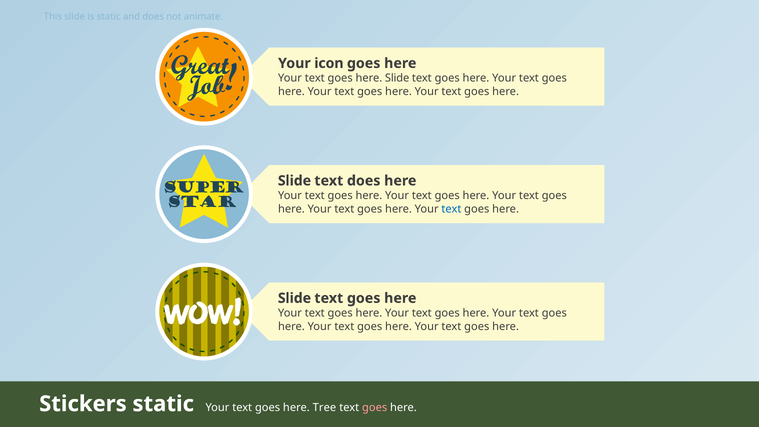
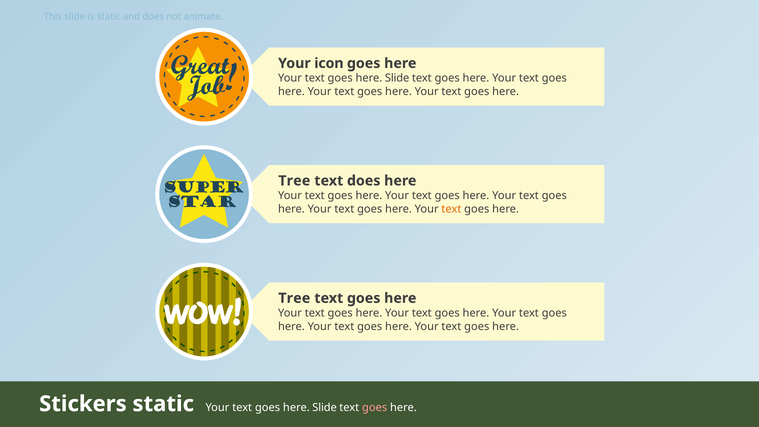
Slide at (294, 181): Slide -> Tree
text at (451, 209) colour: blue -> orange
Slide at (294, 298): Slide -> Tree
Tree at (324, 407): Tree -> Slide
